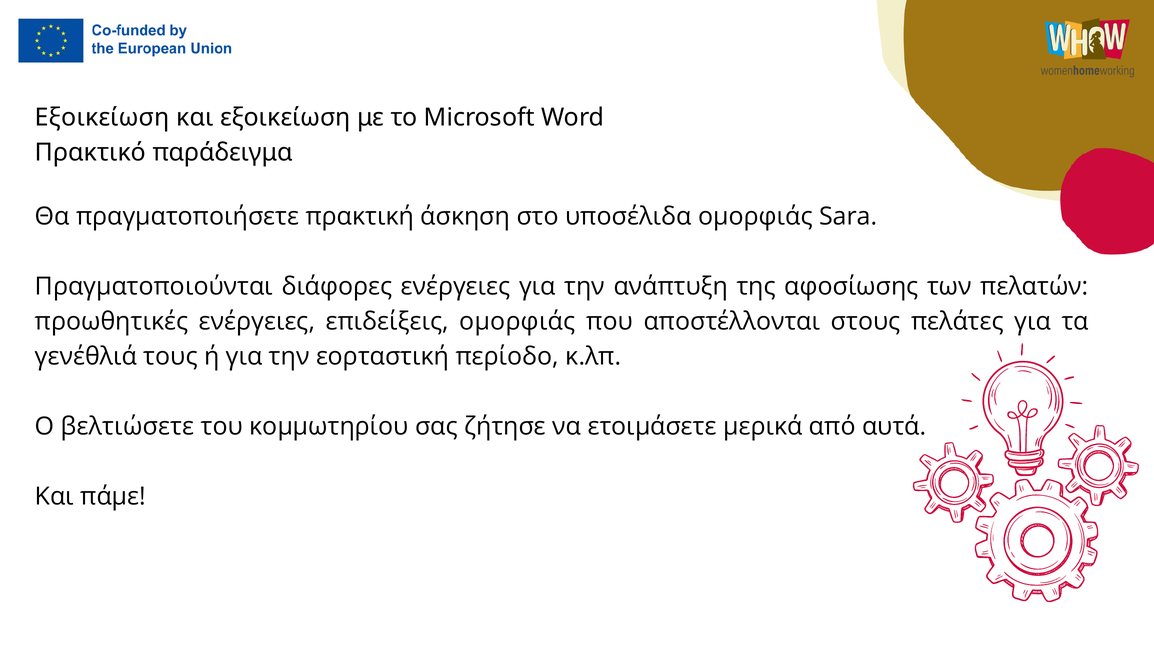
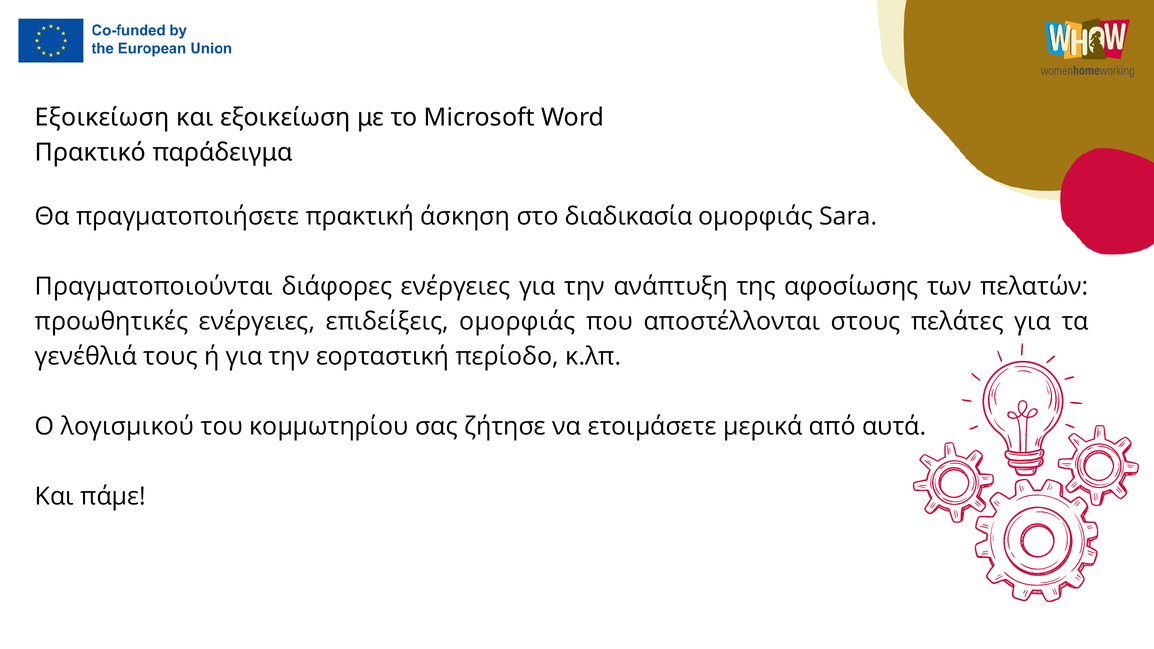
υποσέλιδα: υποσέλιδα -> διαδικασία
βελτιώσετε: βελτιώσετε -> λογισμικού
